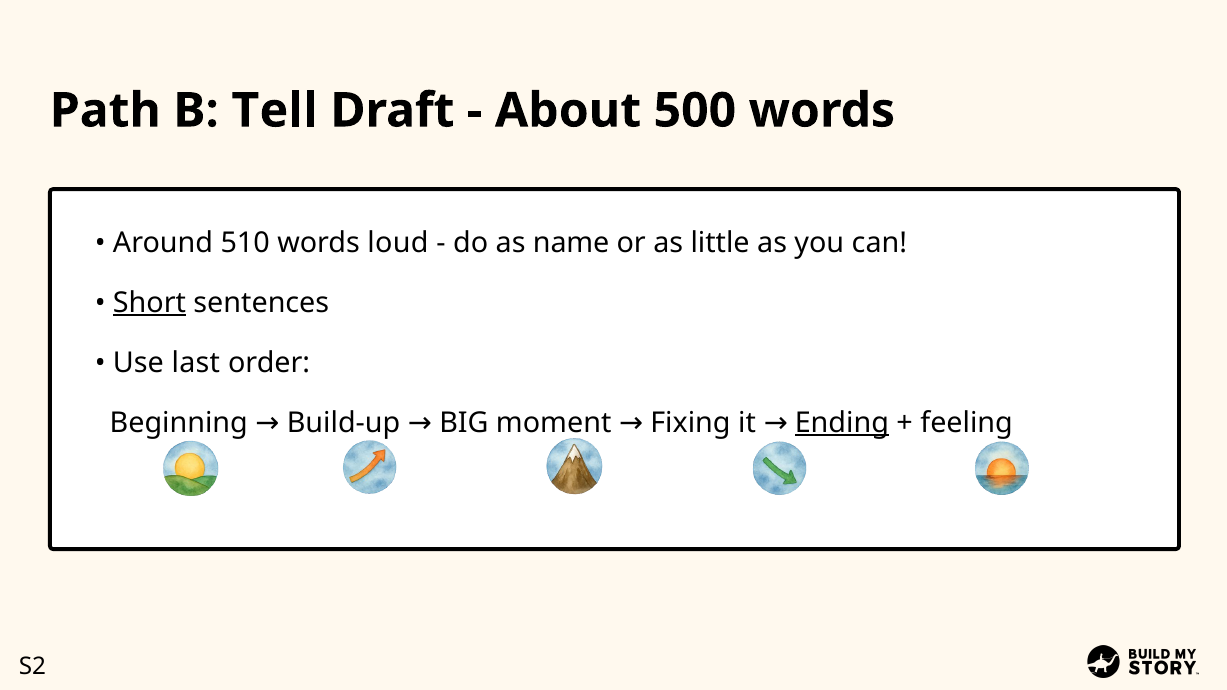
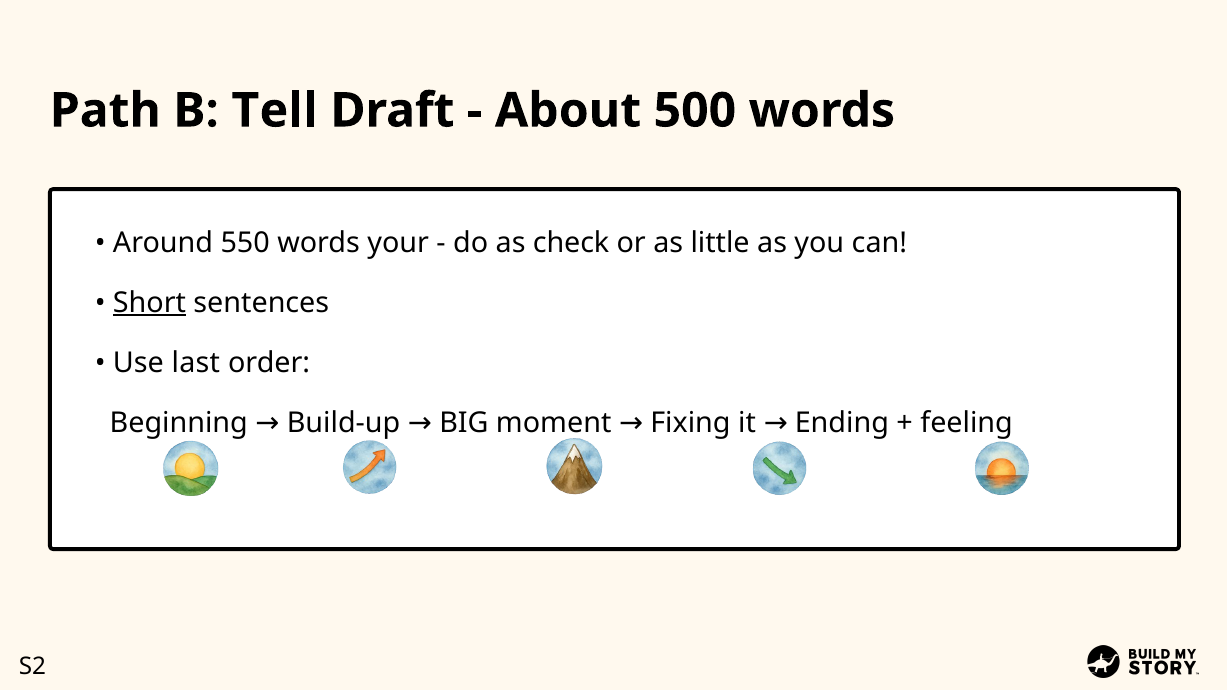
510: 510 -> 550
loud: loud -> your
name: name -> check
Ending underline: present -> none
